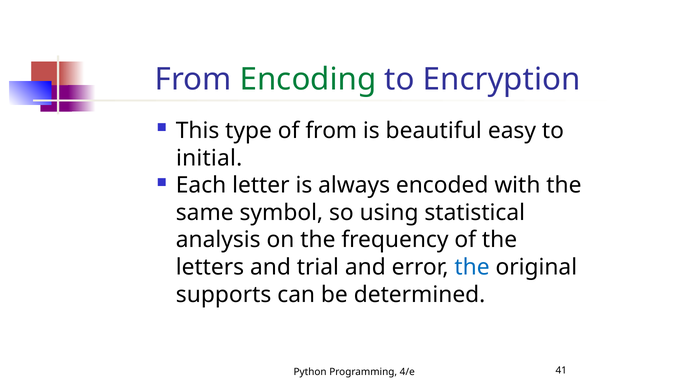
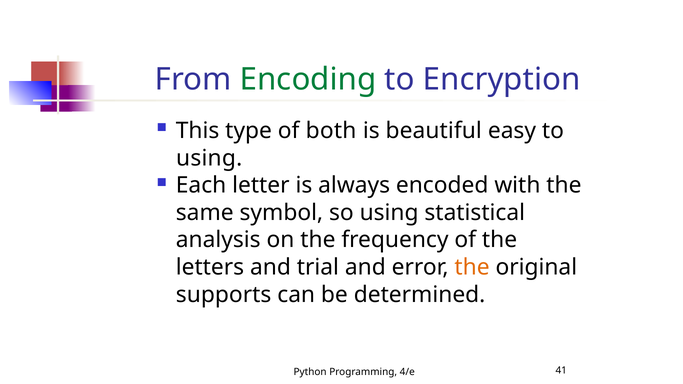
of from: from -> both
initial at (209, 158): initial -> using
the at (472, 267) colour: blue -> orange
